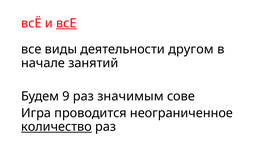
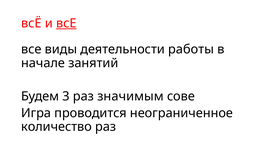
другом: другом -> работы
9: 9 -> 3
количество underline: present -> none
